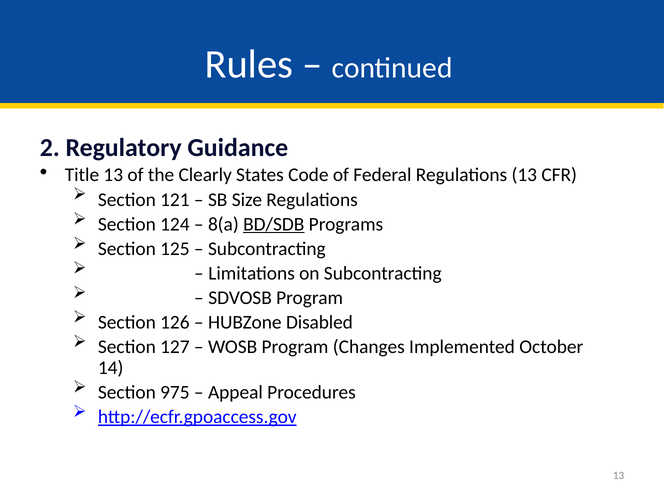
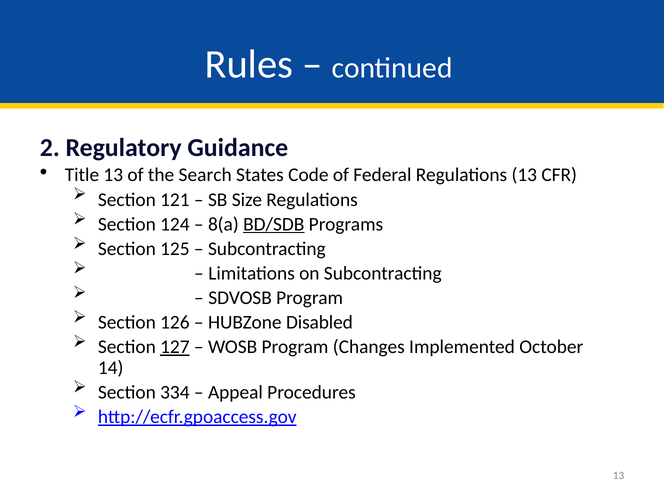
Clearly: Clearly -> Search
127 underline: none -> present
975: 975 -> 334
